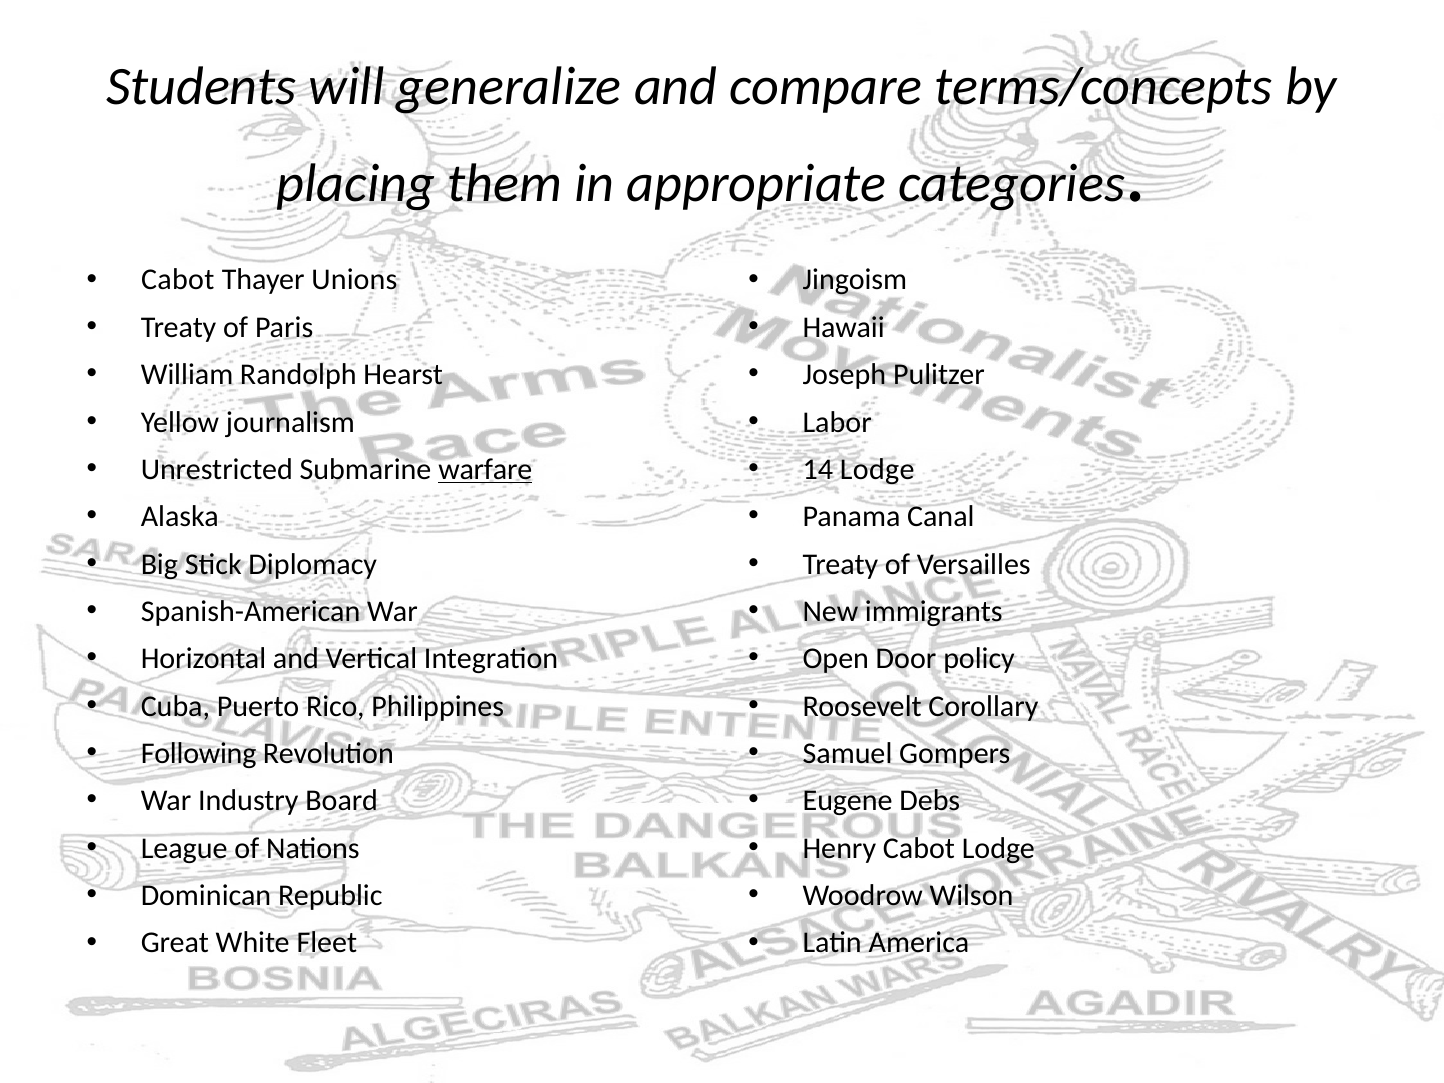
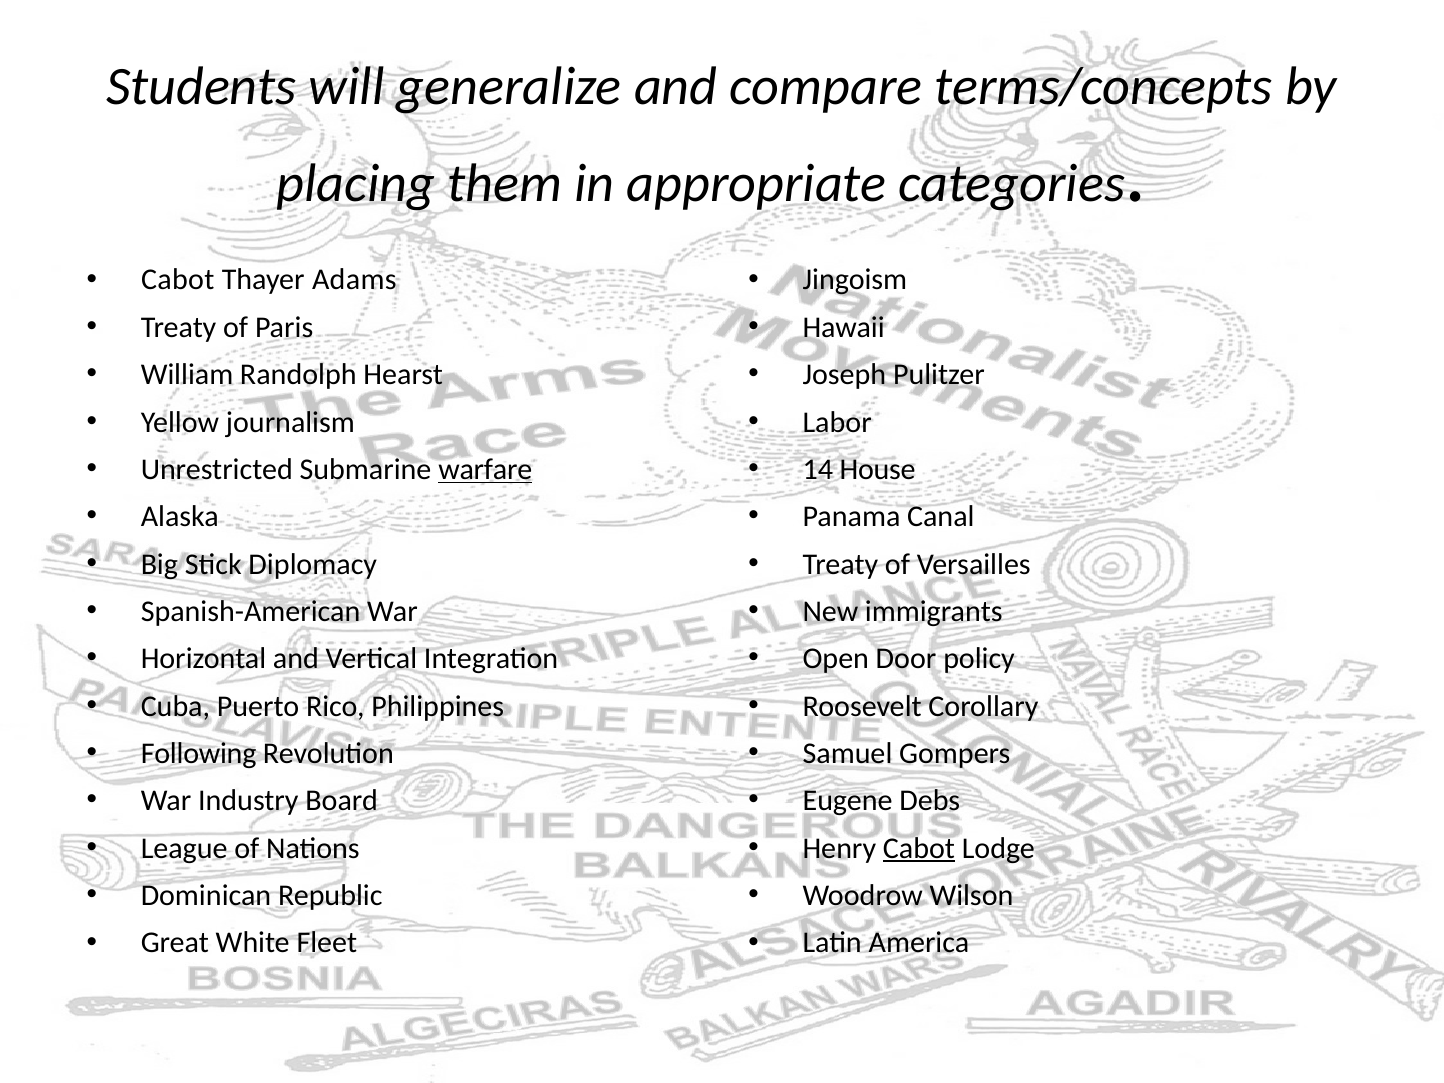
Unions: Unions -> Adams
14 Lodge: Lodge -> House
Cabot at (919, 848) underline: none -> present
